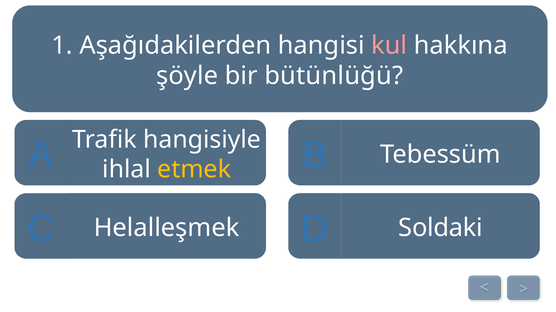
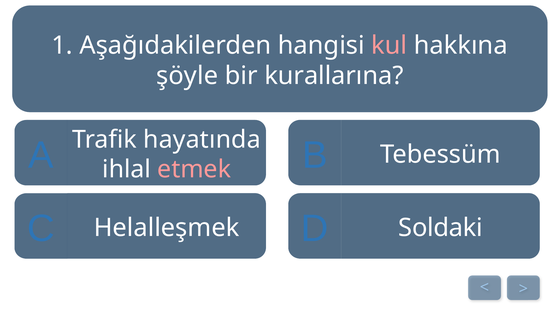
bütünlüğü: bütünlüğü -> kurallarına
hangisiyle: hangisiyle -> hayatında
etmek colour: yellow -> pink
